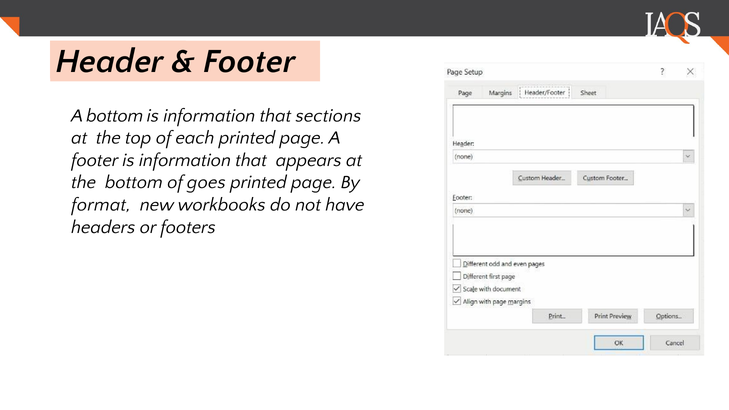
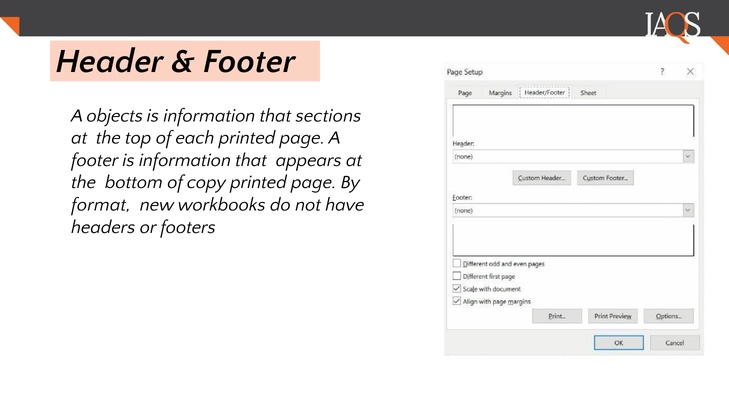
A bottom: bottom -> objects
goes: goes -> copy
